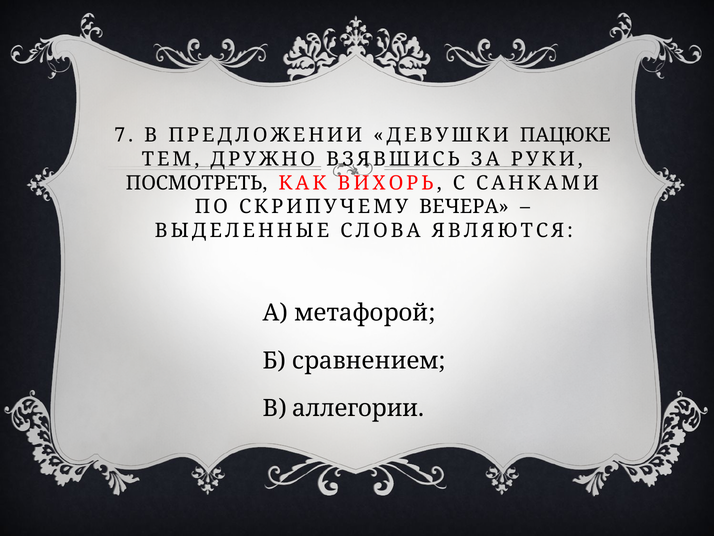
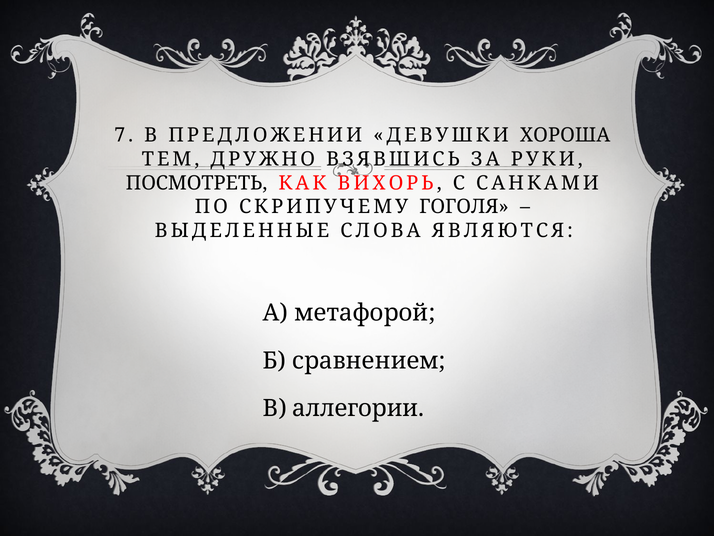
ПАЦЮКЕ: ПАЦЮКЕ -> ХОРОША
ВЕЧЕРА: ВЕЧЕРА -> ГОГОЛЯ
